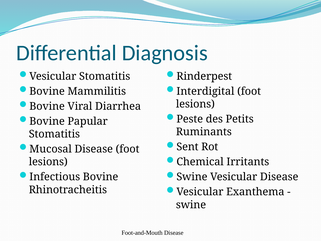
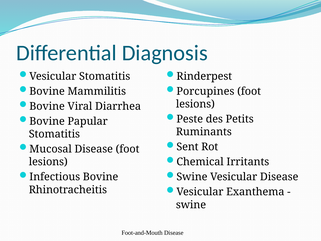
Interdigital: Interdigital -> Porcupines
